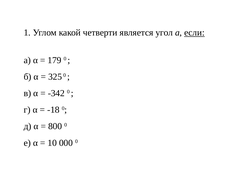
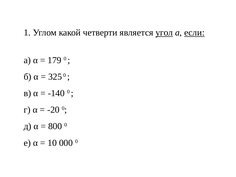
угол underline: none -> present
-342: -342 -> -140
-18: -18 -> -20
